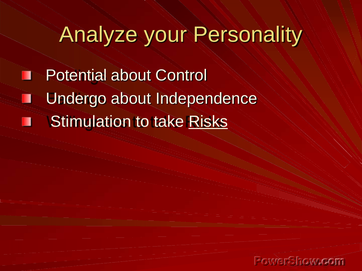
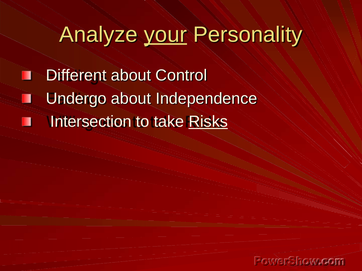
your underline: none -> present
Potential: Potential -> Different
Stimulation: Stimulation -> Intersection
